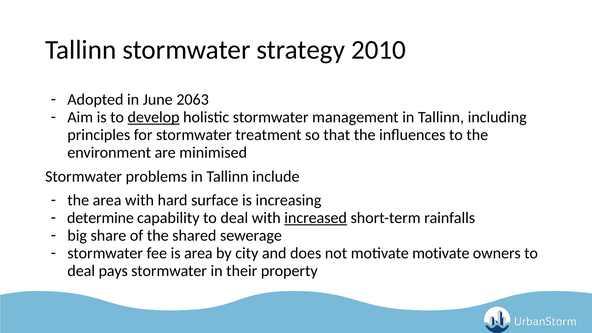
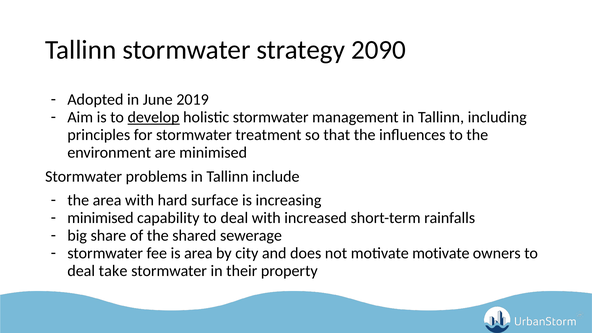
2010: 2010 -> 2090
2063: 2063 -> 2019
determine at (100, 218): determine -> minimised
increased underline: present -> none
pays: pays -> take
